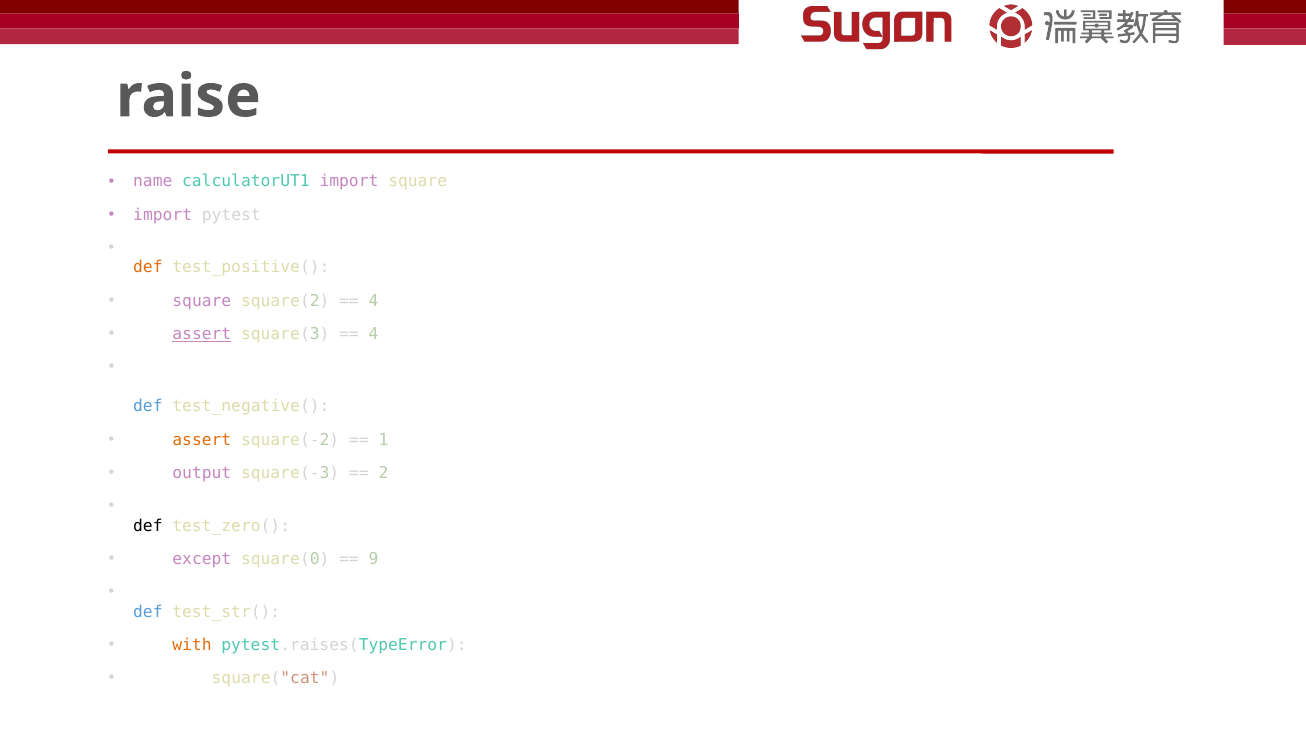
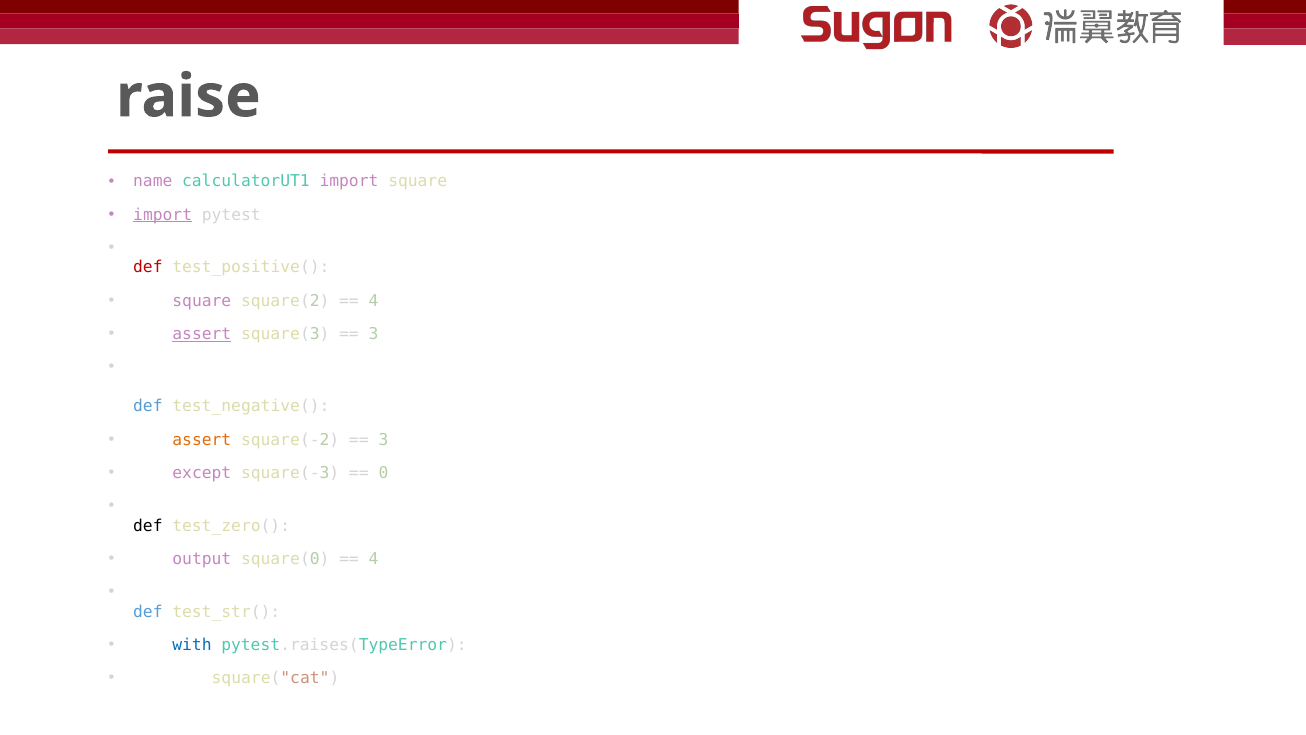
import at (163, 215) underline: none -> present
def at (148, 267) colour: orange -> red
4 at (374, 334): 4 -> 3
1 at (383, 439): 1 -> 3
output: output -> except
2: 2 -> 0
except: except -> output
9 at (374, 559): 9 -> 4
with colour: orange -> blue
